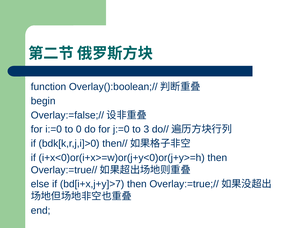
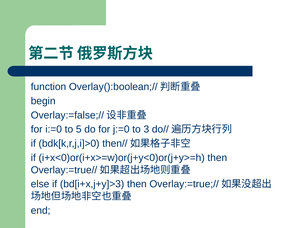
0: 0 -> 5
bd[i+x,j+y]>7: bd[i+x,j+y]>7 -> bd[i+x,j+y]>3
